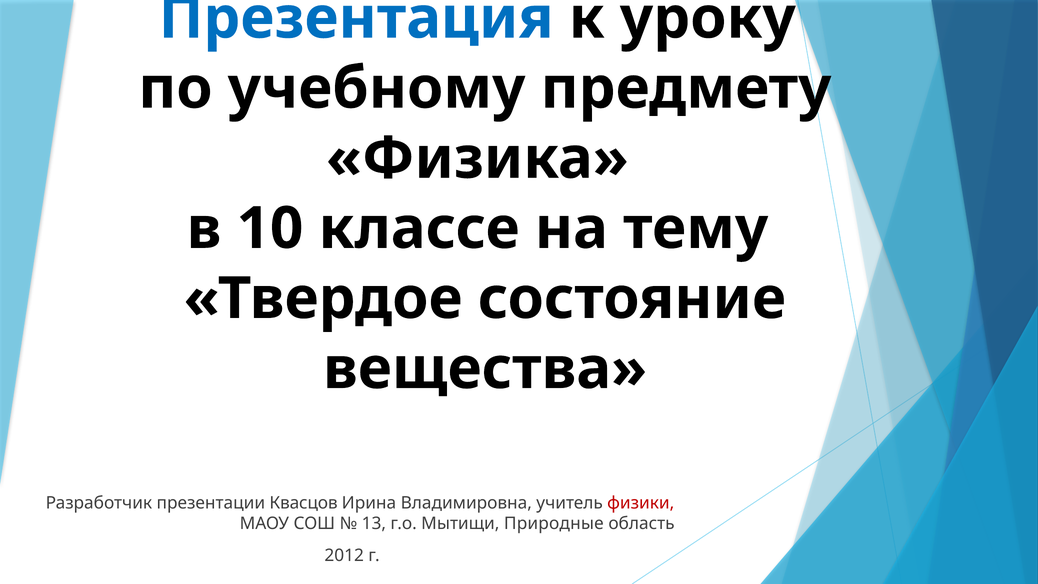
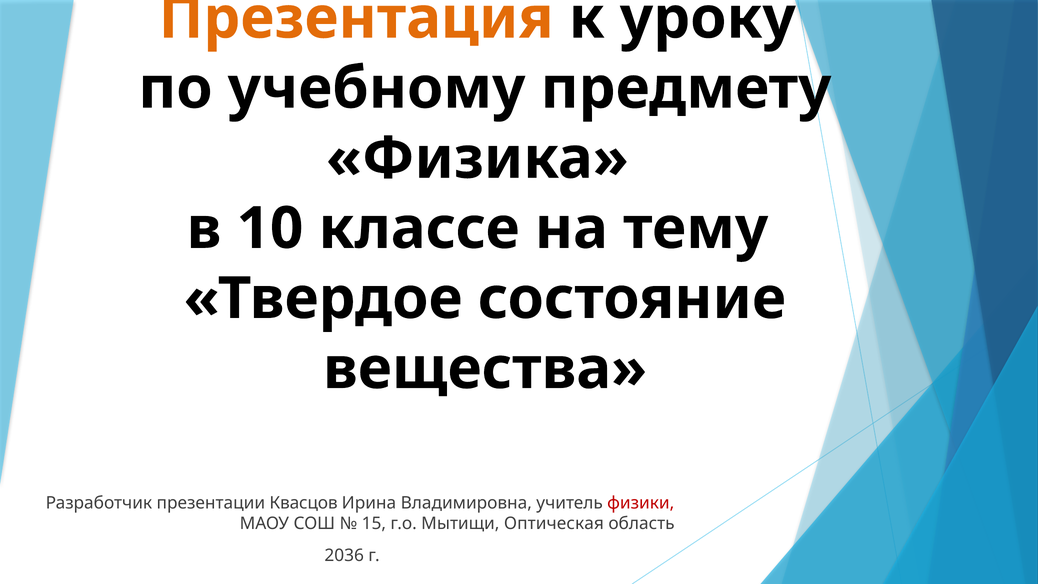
Презентация colour: blue -> orange
13: 13 -> 15
Природные: Природные -> Оптическая
2012: 2012 -> 2036
